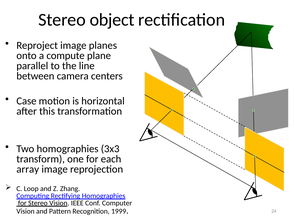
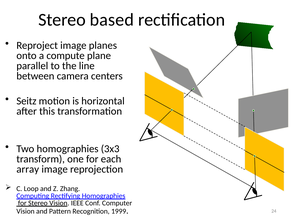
object: object -> based
Case: Case -> Seitz
